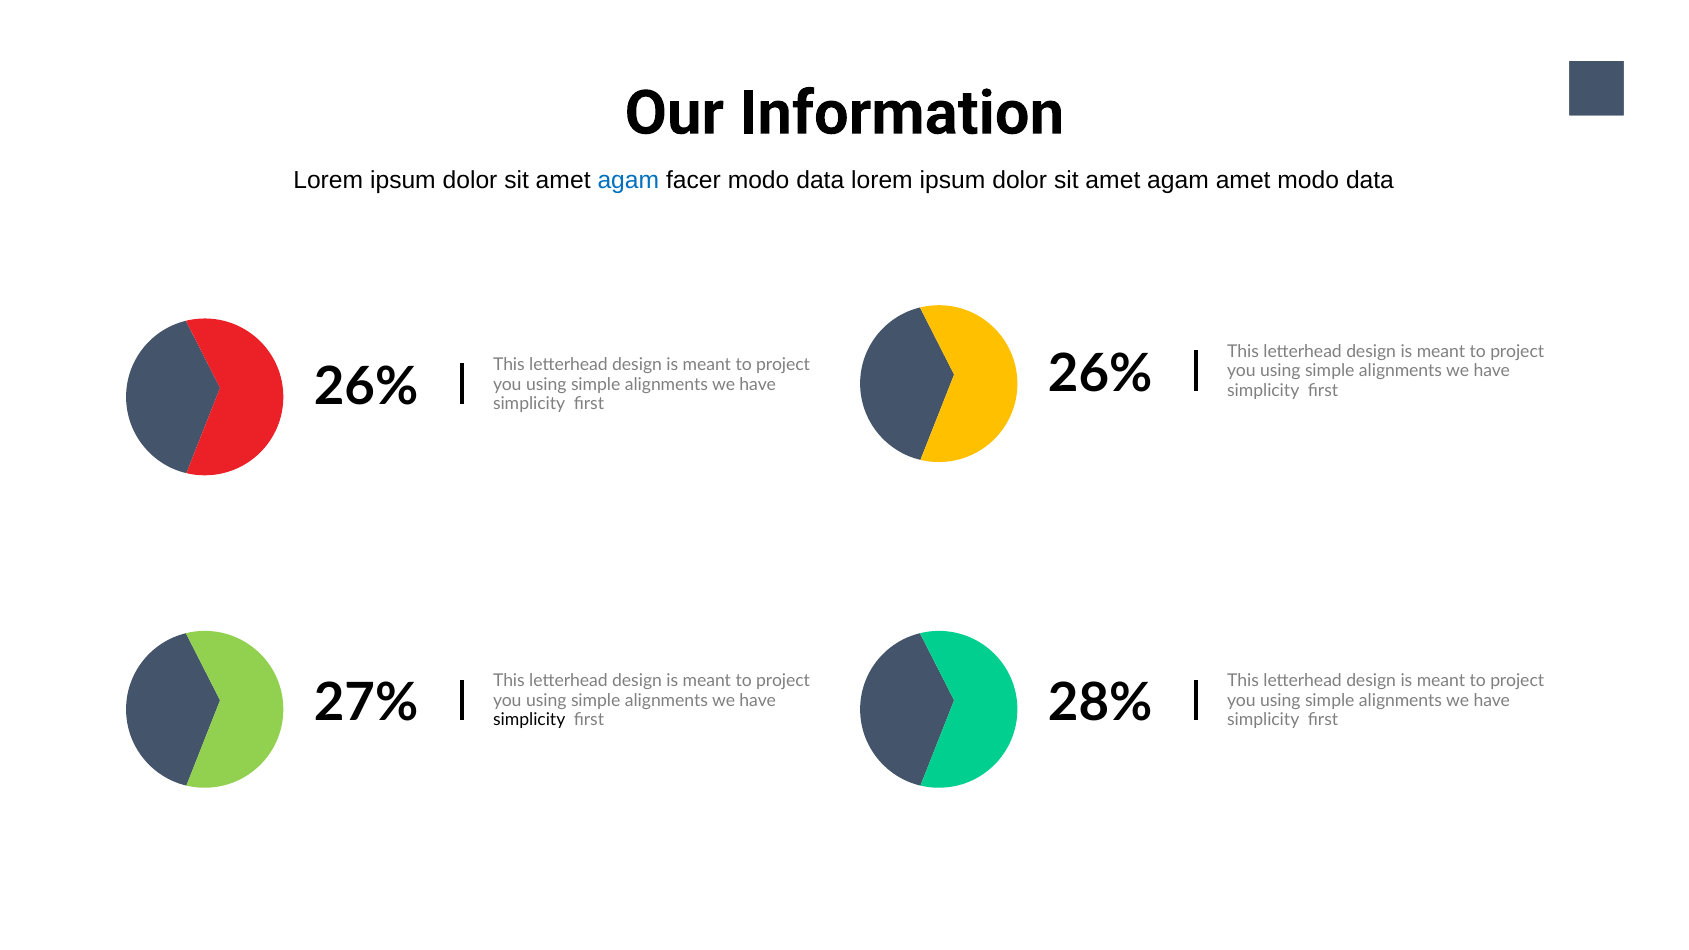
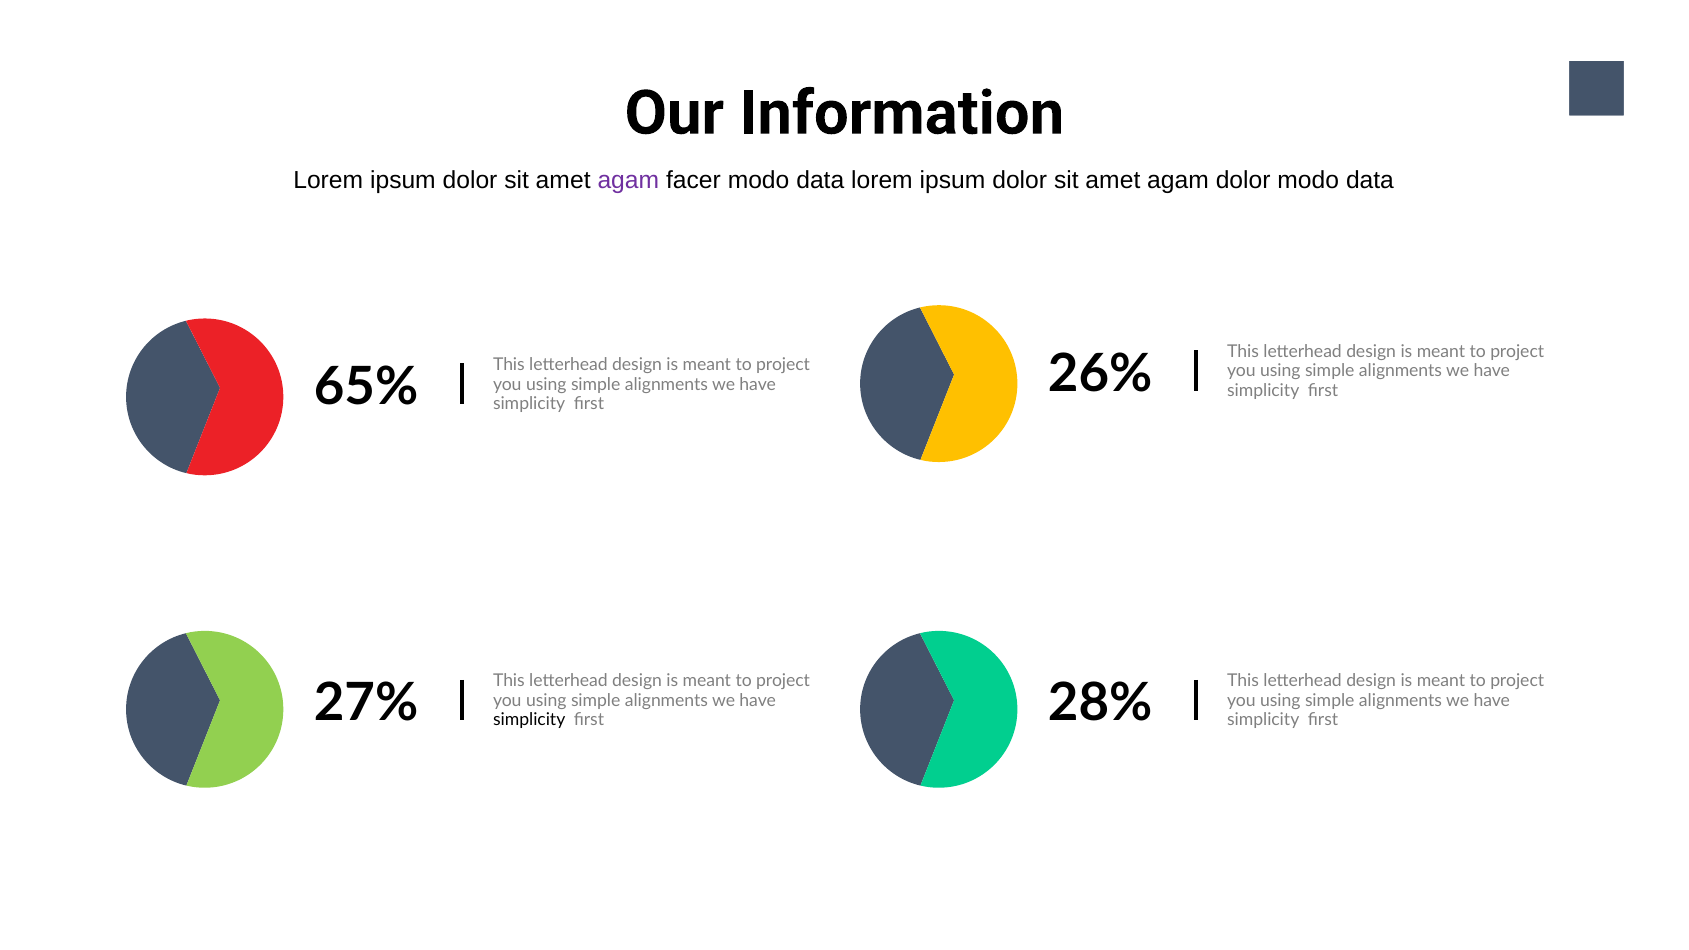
agam at (628, 180) colour: blue -> purple
agam amet: amet -> dolor
26% at (366, 387): 26% -> 65%
